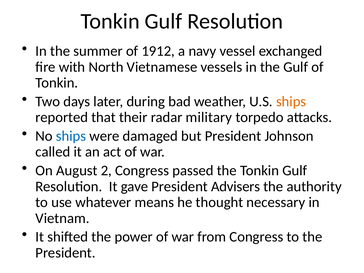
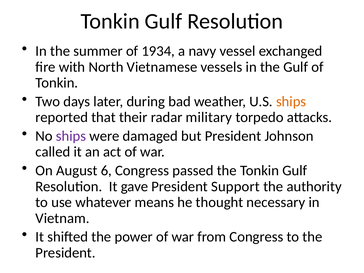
1912: 1912 -> 1934
ships at (71, 136) colour: blue -> purple
2: 2 -> 6
Advisers: Advisers -> Support
